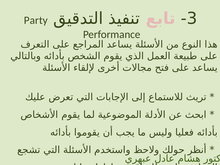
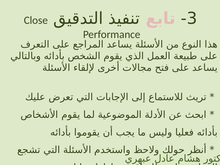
Party: Party -> Close
